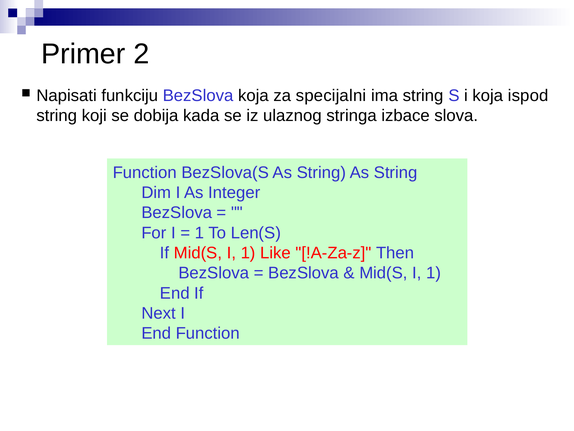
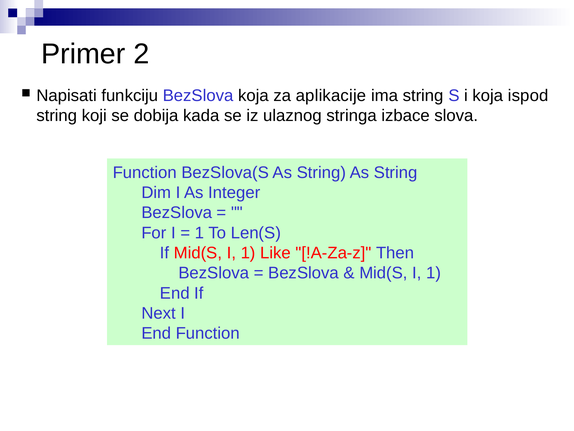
specijalni: specijalni -> aplikacije
